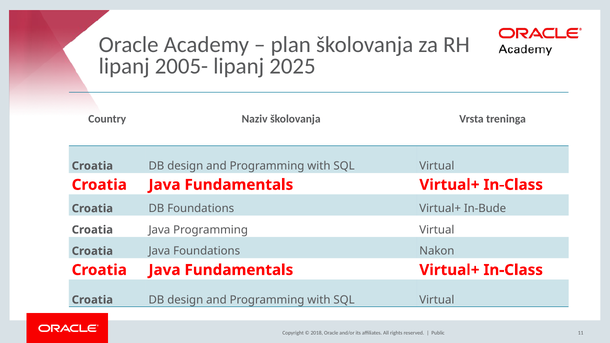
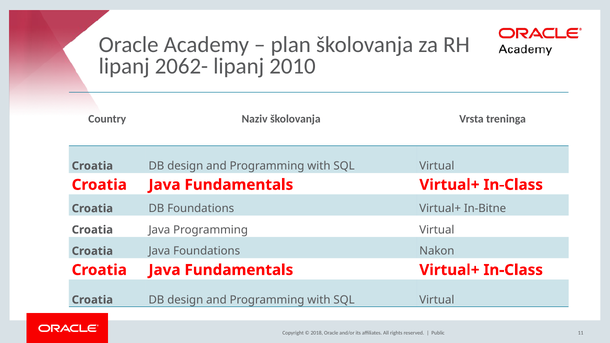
2005-: 2005- -> 2062-
2025: 2025 -> 2010
In-Bude: In-Bude -> In-Bitne
